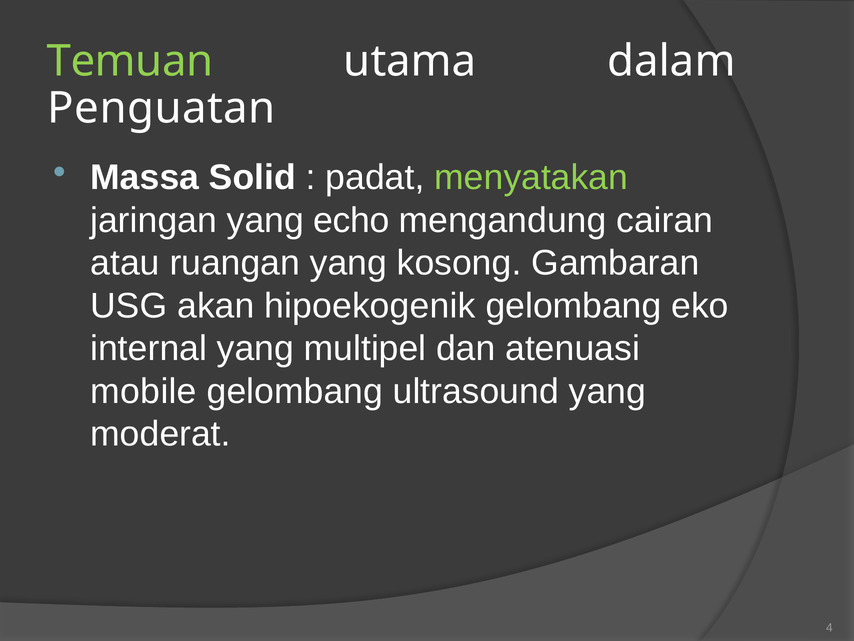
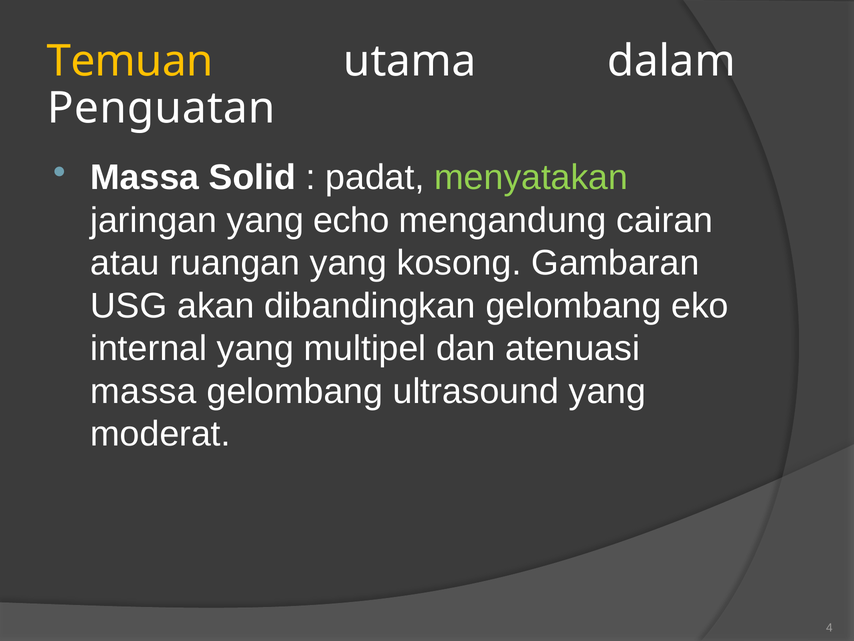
Temuan colour: light green -> yellow
hipoekogenik: hipoekogenik -> dibandingkan
mobile at (144, 391): mobile -> massa
